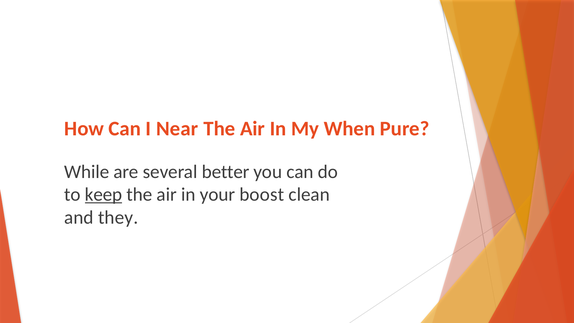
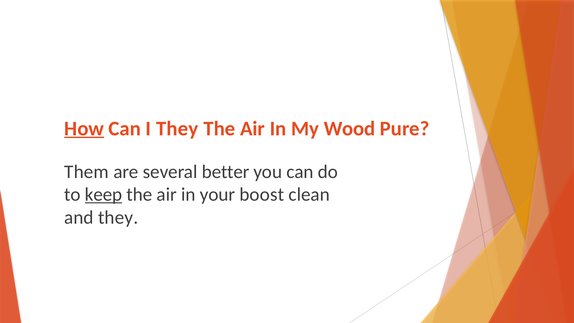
How underline: none -> present
I Near: Near -> They
When: When -> Wood
While: While -> Them
